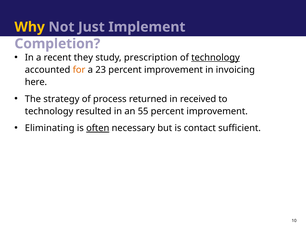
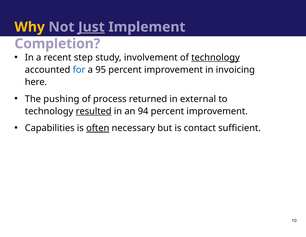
Just underline: none -> present
they: they -> step
prescription: prescription -> involvement
for colour: orange -> blue
23: 23 -> 95
strategy: strategy -> pushing
received: received -> external
resulted underline: none -> present
55: 55 -> 94
Eliminating: Eliminating -> Capabilities
